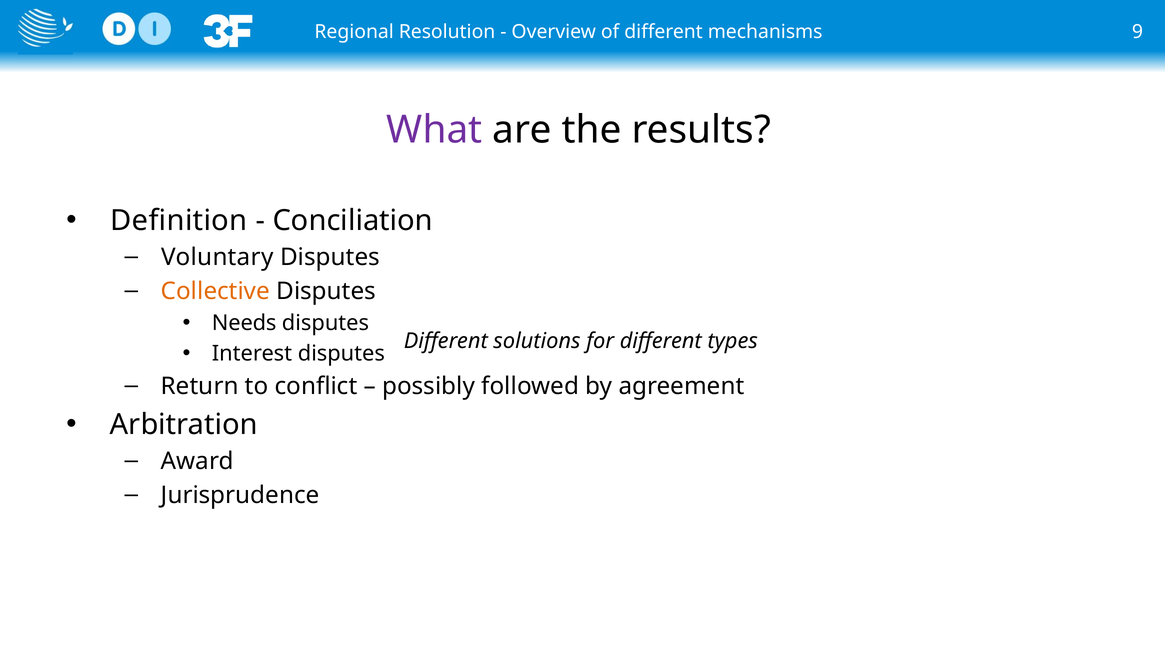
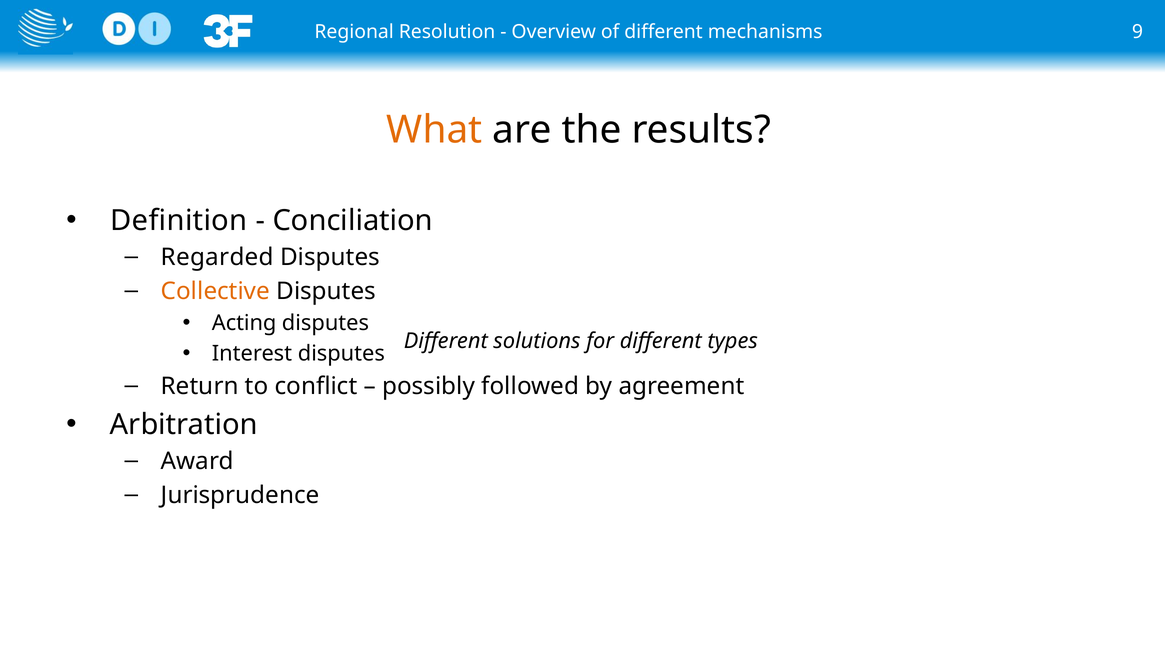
What colour: purple -> orange
Voluntary: Voluntary -> Regarded
Needs: Needs -> Acting
